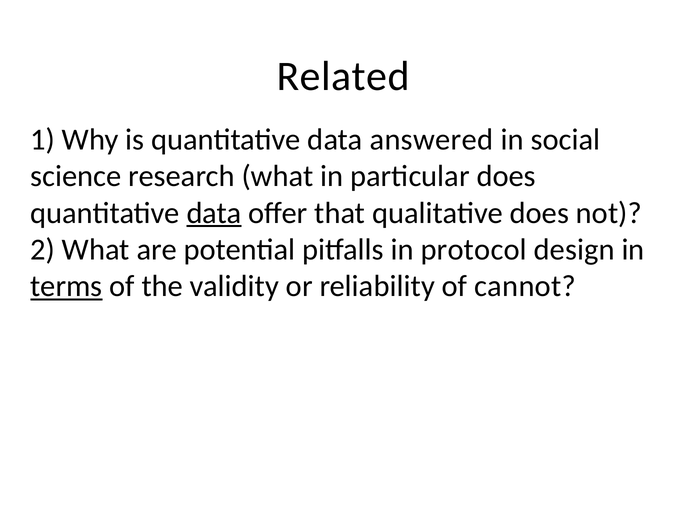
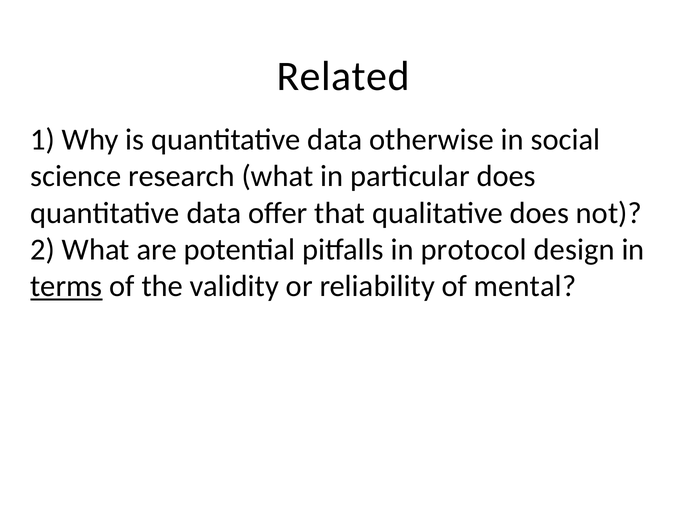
answered: answered -> otherwise
data at (214, 213) underline: present -> none
cannot: cannot -> mental
